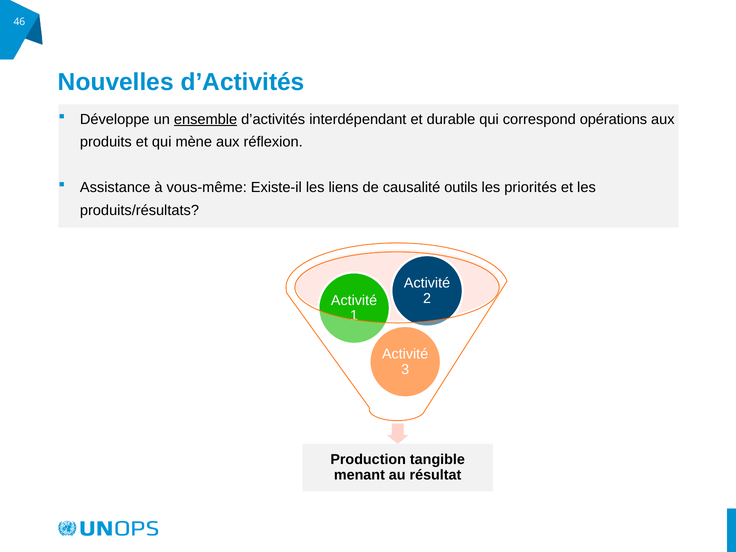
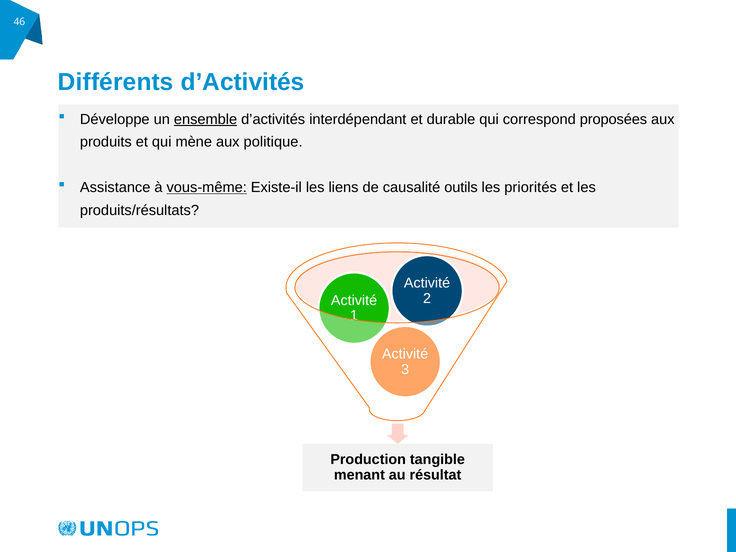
Nouvelles: Nouvelles -> Différents
opérations: opérations -> proposées
réflexion: réflexion -> politique
vous-même underline: none -> present
